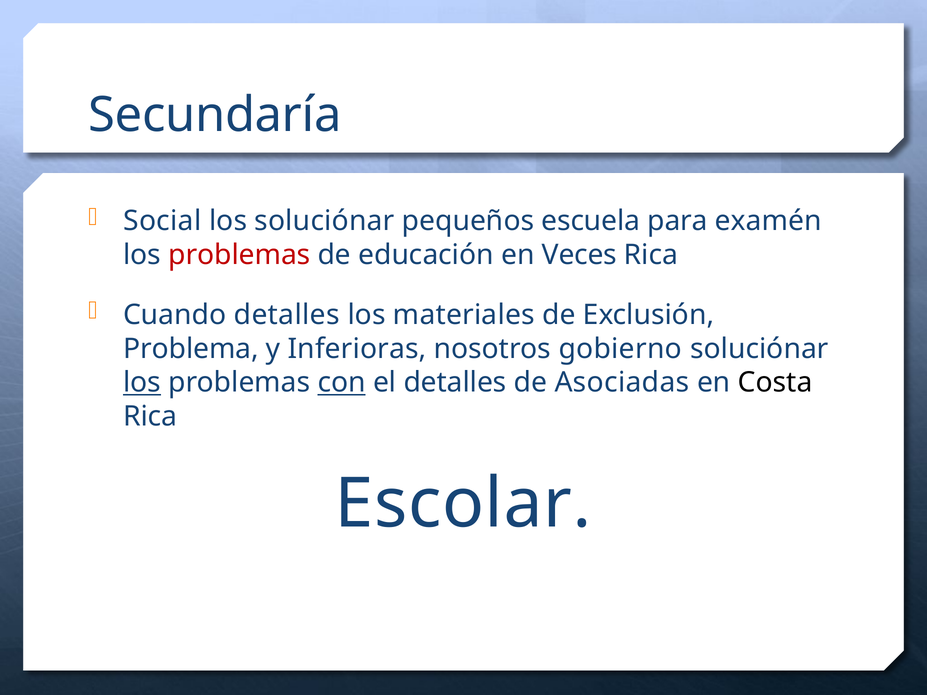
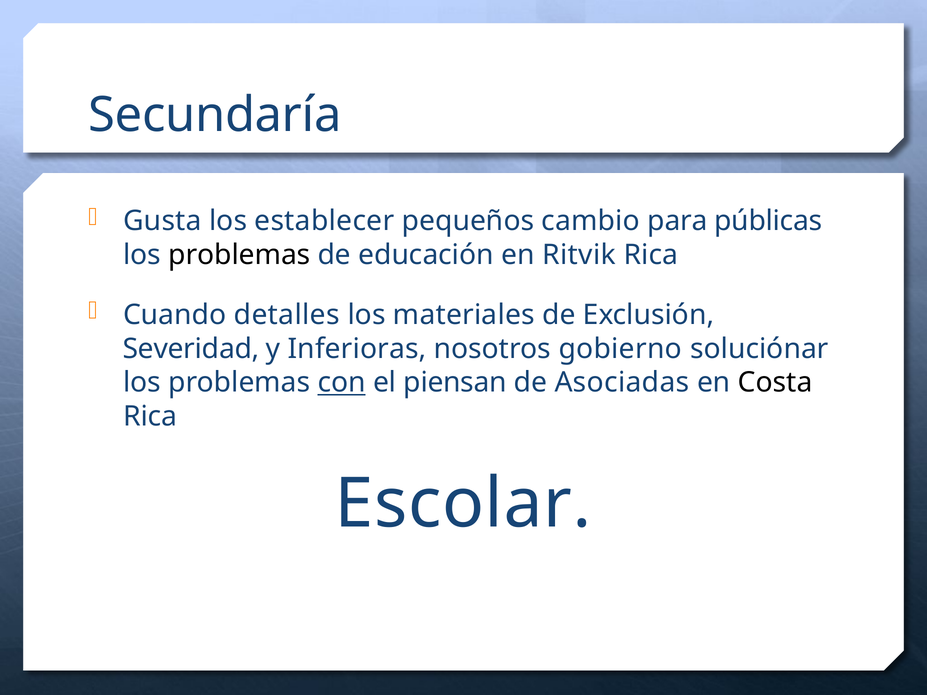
Social: Social -> Gusta
los soluciónar: soluciónar -> establecer
escuela: escuela -> cambio
examén: examén -> públicas
problemas at (239, 255) colour: red -> black
Veces: Veces -> Ritvik
Problema: Problema -> Severidad
los at (142, 383) underline: present -> none
el detalles: detalles -> piensan
